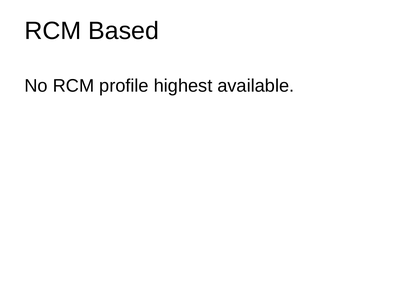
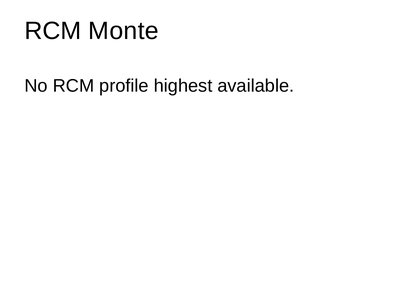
Based: Based -> Monte
